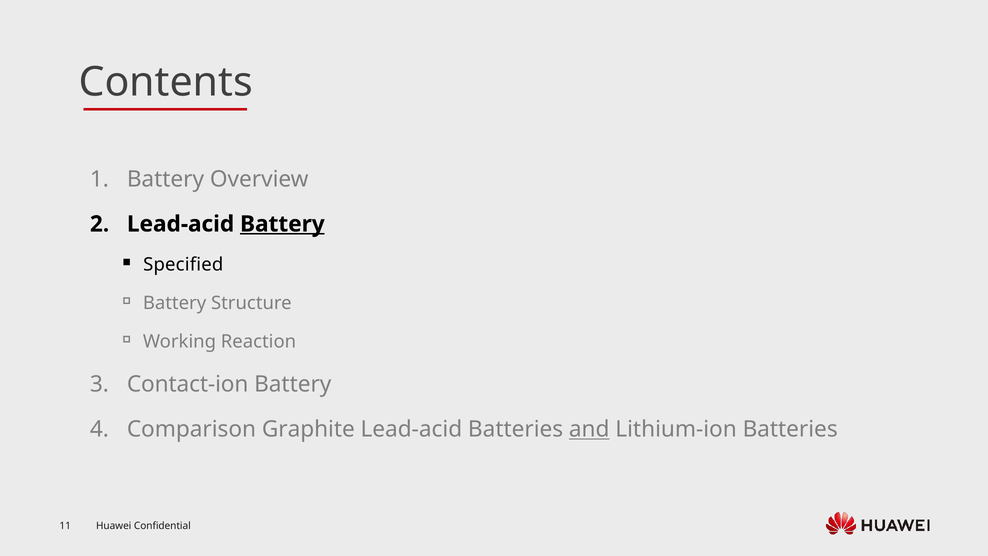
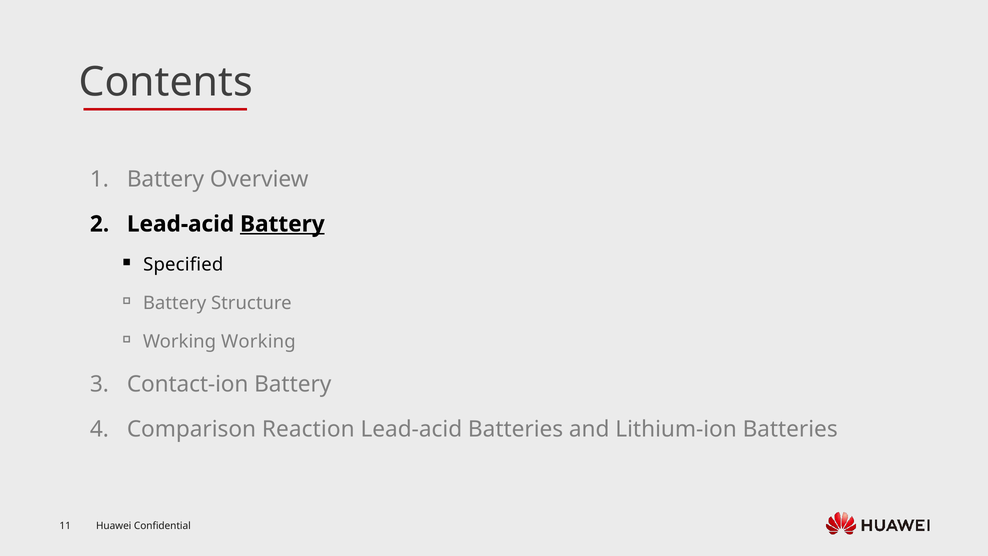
Working Reaction: Reaction -> Working
Graphite: Graphite -> Reaction
and underline: present -> none
